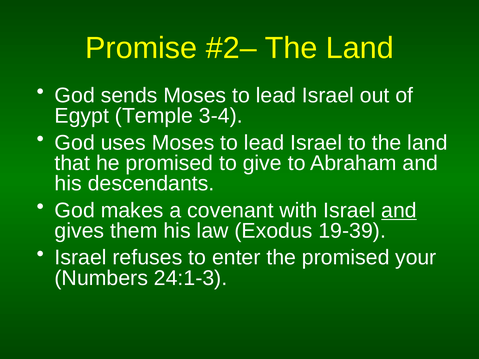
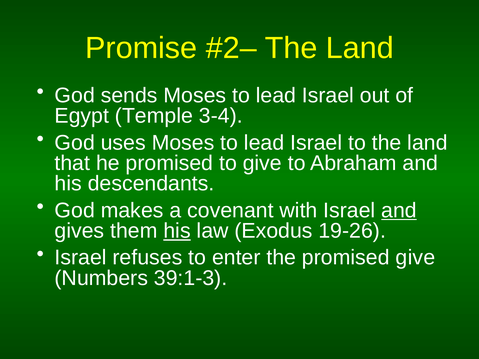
his at (177, 231) underline: none -> present
19-39: 19-39 -> 19-26
promised your: your -> give
24:1-3: 24:1-3 -> 39:1-3
